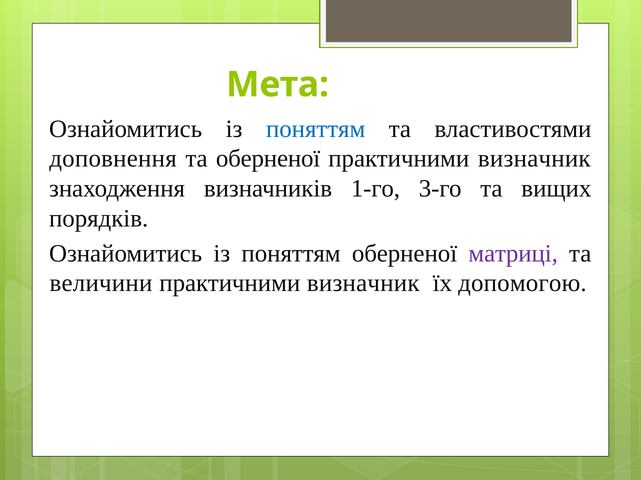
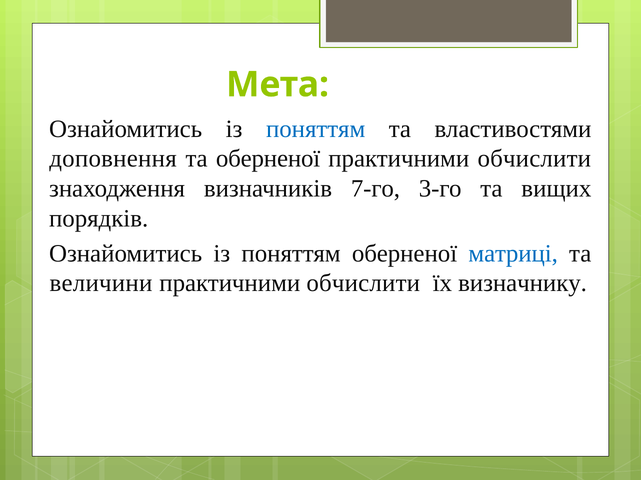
визначник at (534, 159): визначник -> обчислити
1-го: 1-го -> 7-го
матриці colour: purple -> blue
визначник at (363, 284): визначник -> обчислити
допомогою: допомогою -> визначнику
